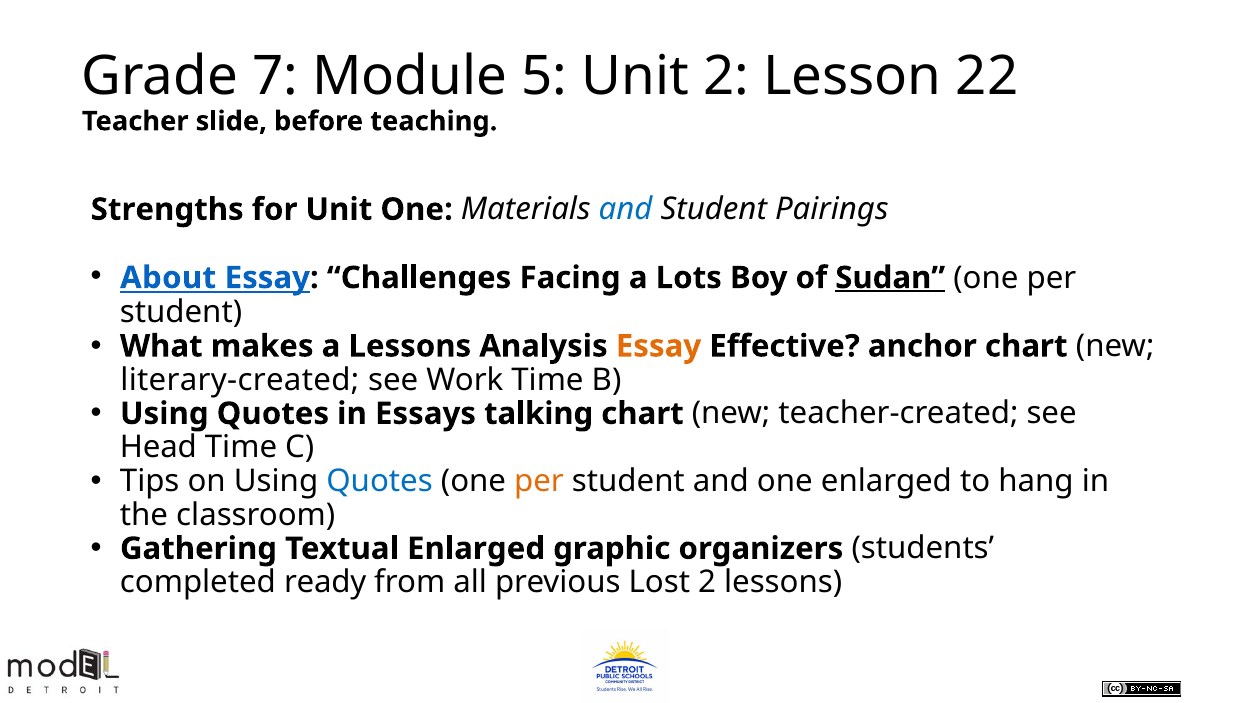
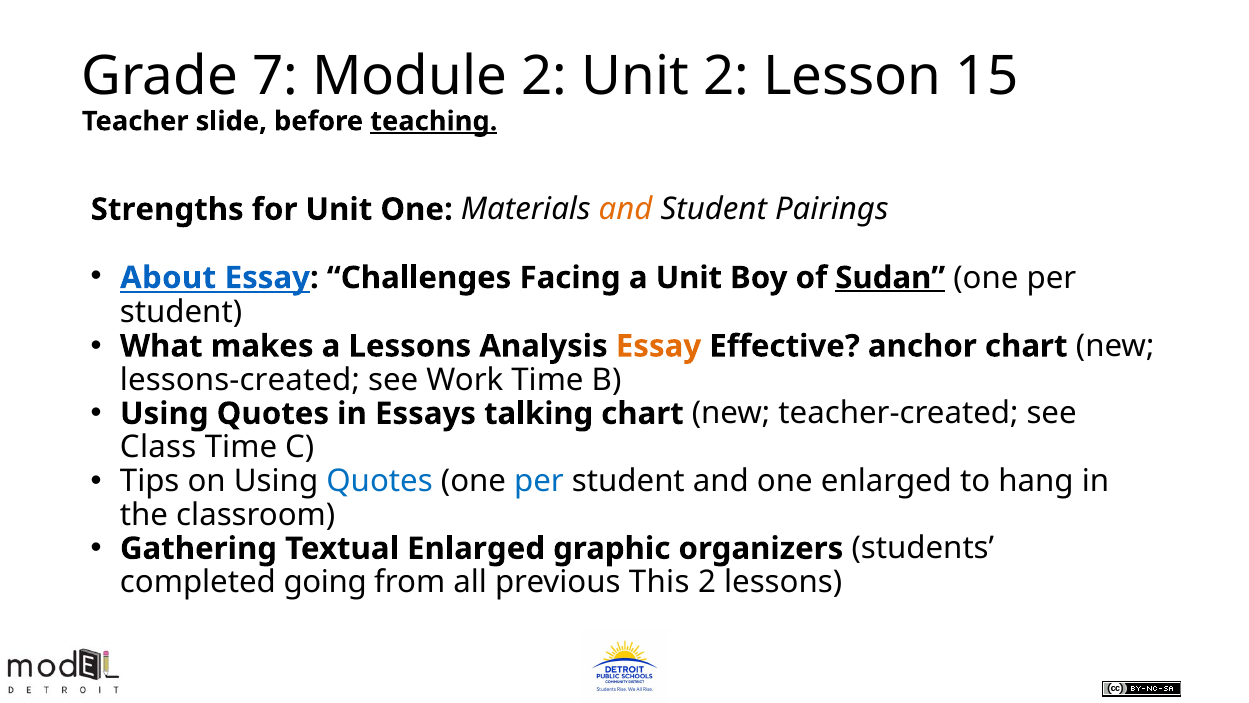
Module 5: 5 -> 2
22: 22 -> 15
teaching underline: none -> present
and at (626, 209) colour: blue -> orange
a Lots: Lots -> Unit
literary-created: literary-created -> lessons-created
Head: Head -> Class
per at (539, 481) colour: orange -> blue
ready: ready -> going
Lost: Lost -> This
